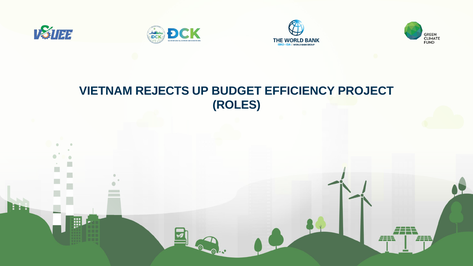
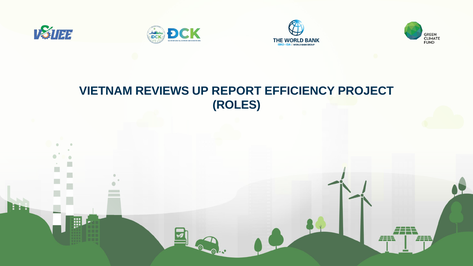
REJECTS: REJECTS -> REVIEWS
BUDGET: BUDGET -> REPORT
